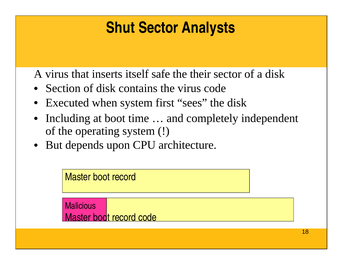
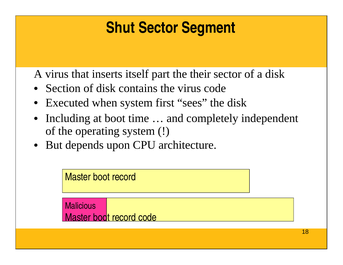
Analysts: Analysts -> Segment
safe: safe -> part
